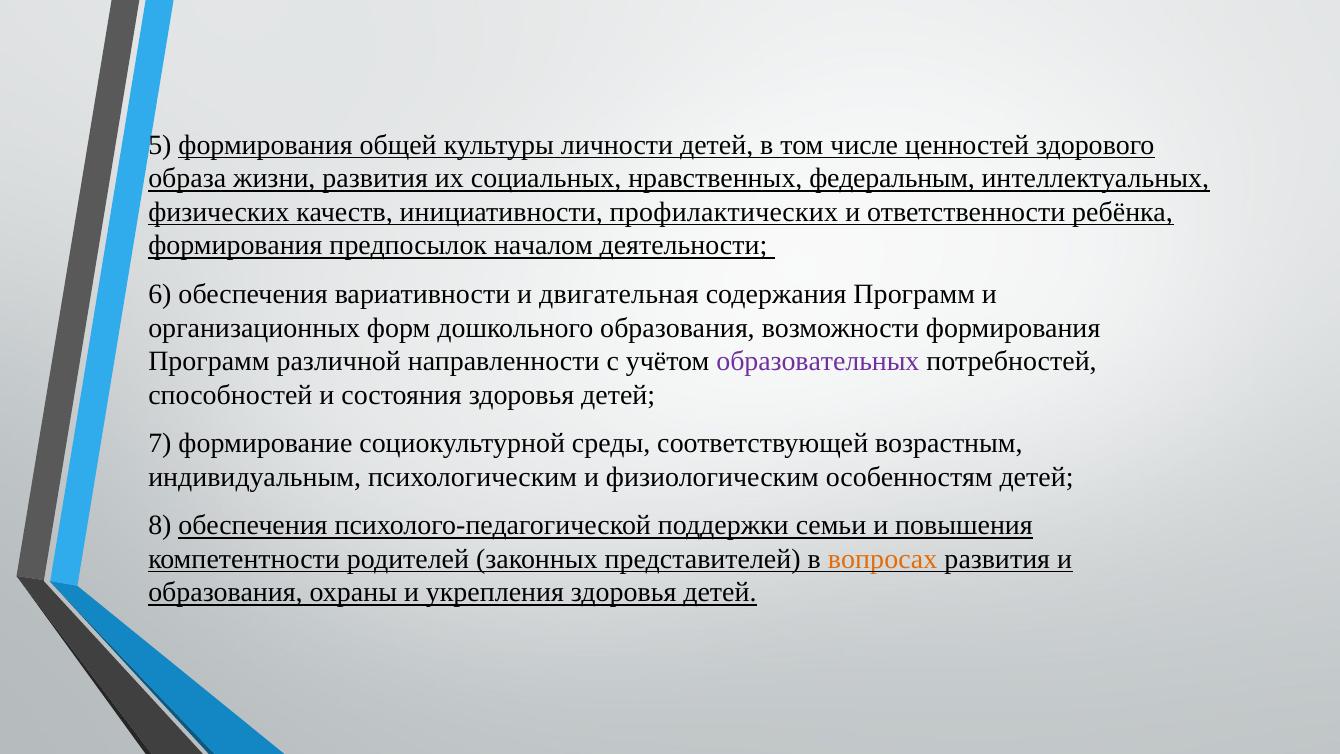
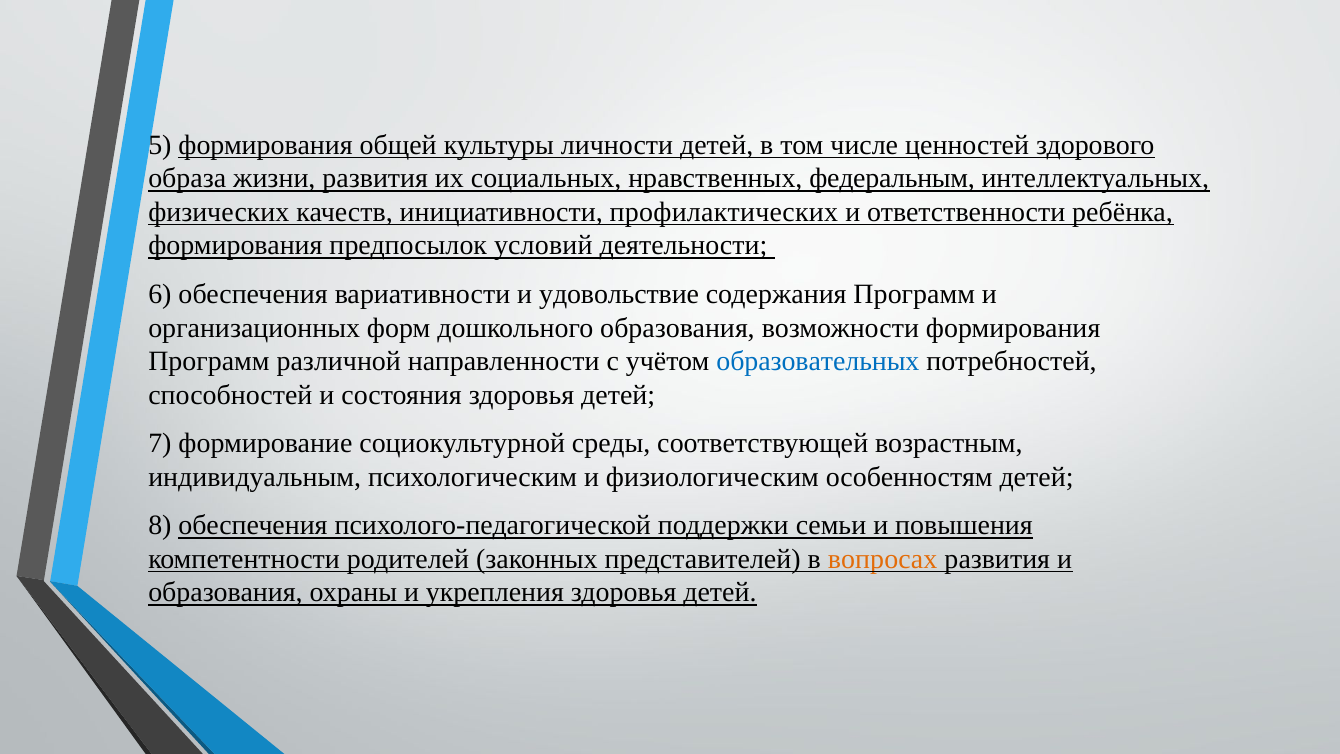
началом: началом -> условий
двигательная: двигательная -> удовольствие
образовательных colour: purple -> blue
